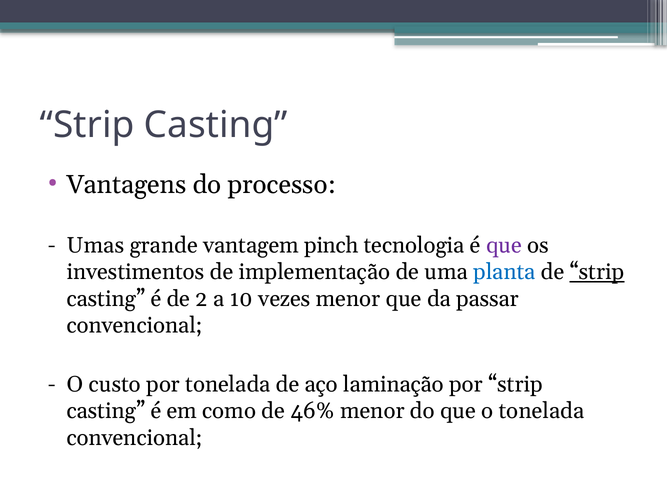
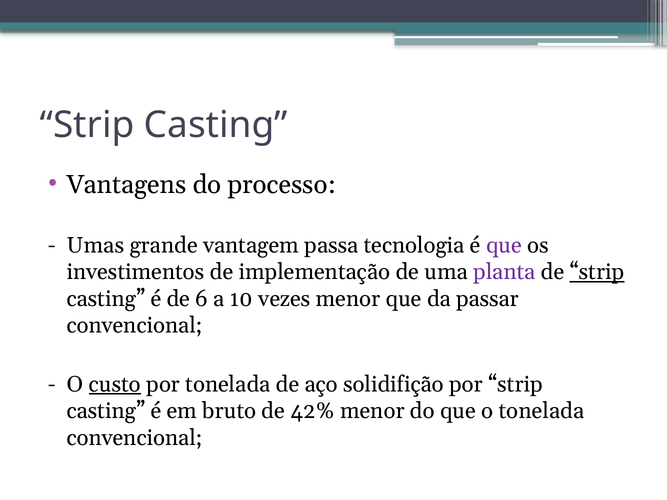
pinch: pinch -> passa
planta colour: blue -> purple
2: 2 -> 6
custo underline: none -> present
laminação: laminação -> solidifição
como: como -> bruto
46%: 46% -> 42%
